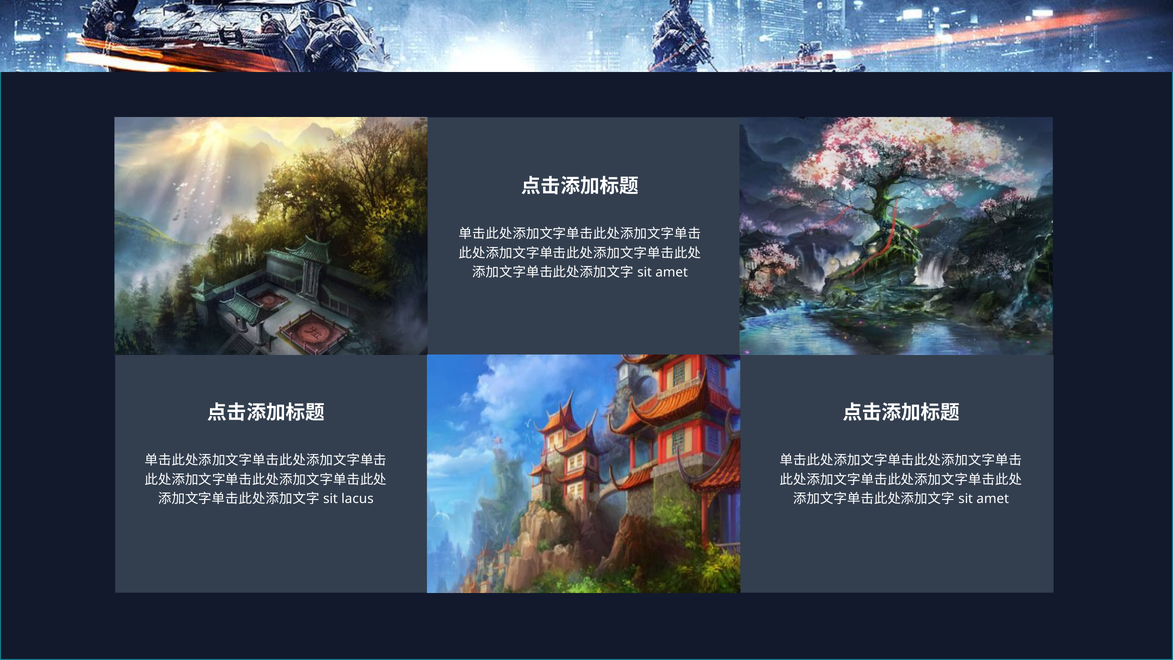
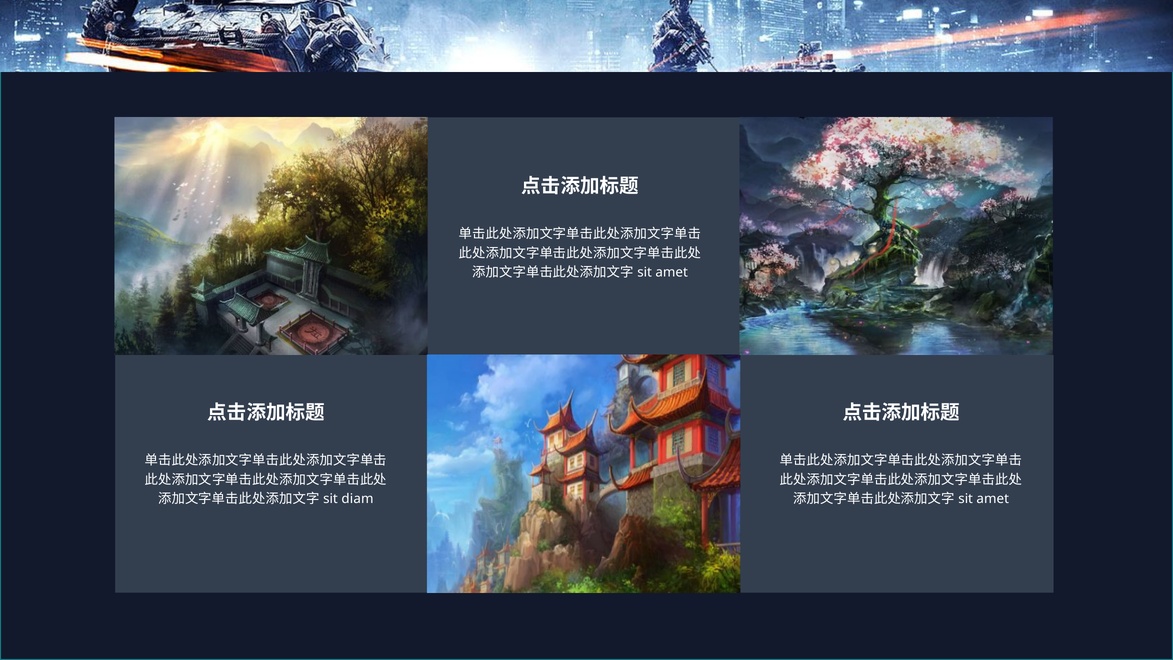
lacus: lacus -> diam
